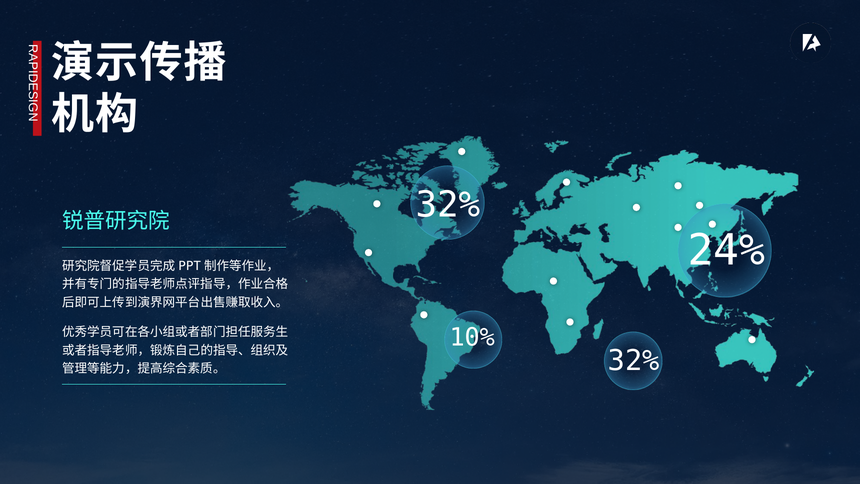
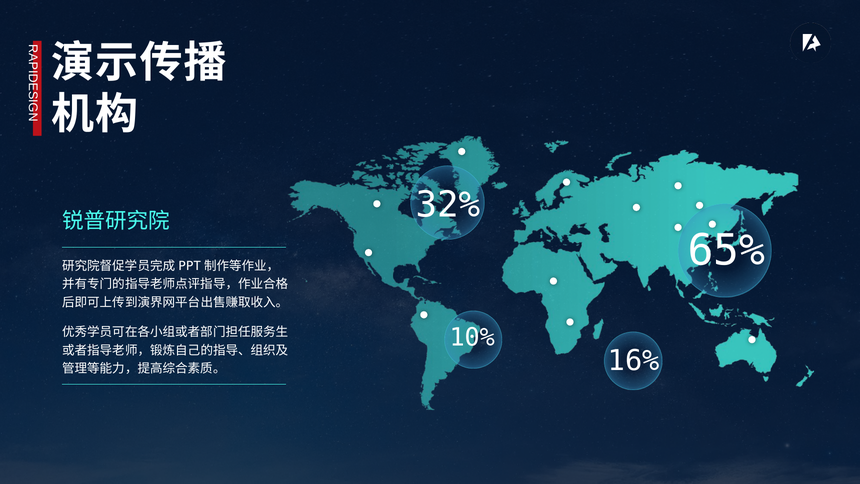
24%: 24% -> 65%
32% at (634, 361): 32% -> 16%
